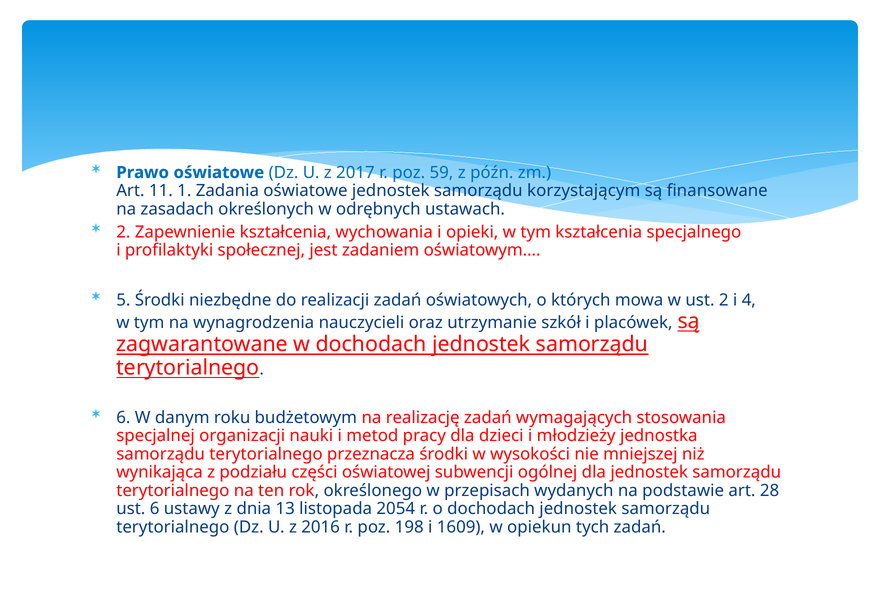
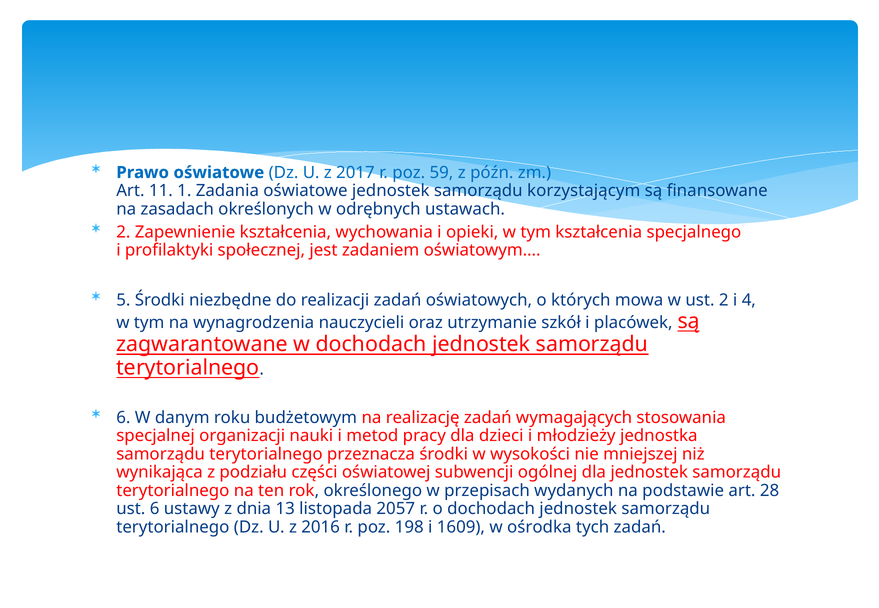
2054: 2054 -> 2057
opiekun: opiekun -> ośrodka
